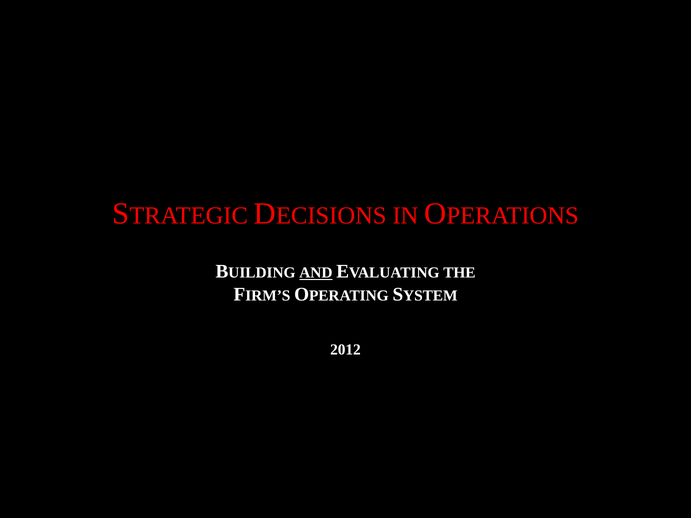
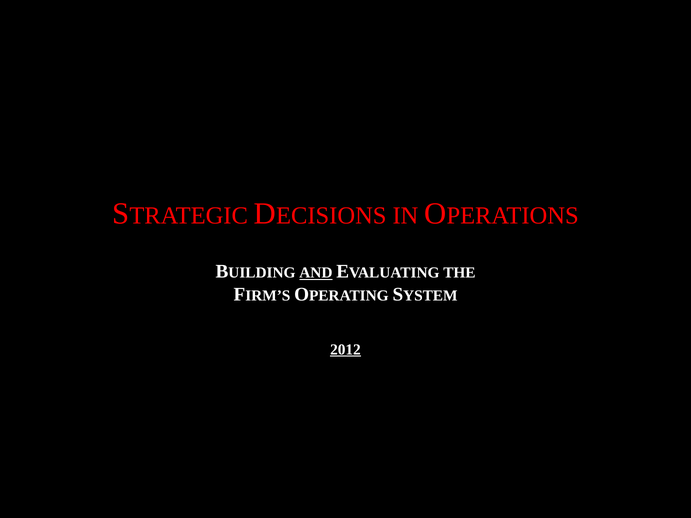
2012 underline: none -> present
